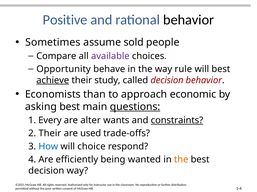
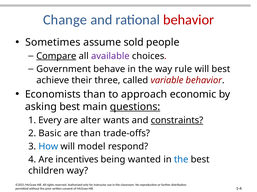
Positive: Positive -> Change
behavior at (189, 20) colour: black -> red
Compare underline: none -> present
Opportunity: Opportunity -> Government
achieve underline: present -> none
study: study -> three
called decision: decision -> variable
2 Their: Their -> Basic
are used: used -> than
choice: choice -> model
efficiently: efficiently -> incentives
the at (181, 160) colour: orange -> blue
decision at (46, 171): decision -> children
